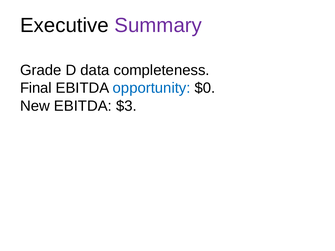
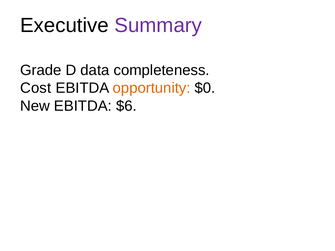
Final: Final -> Cost
opportunity colour: blue -> orange
$3: $3 -> $6
